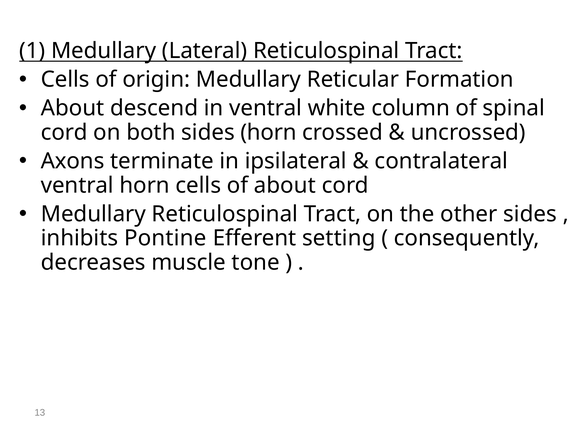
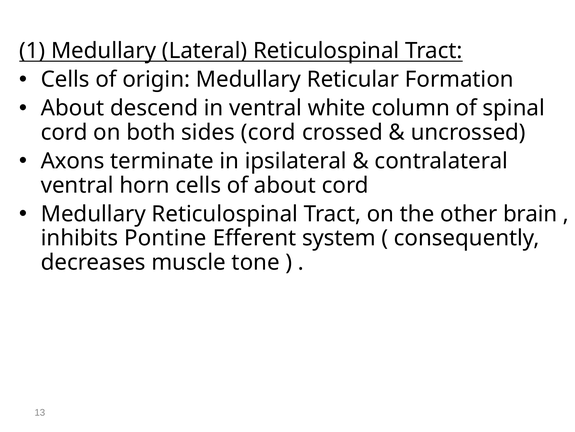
sides horn: horn -> cord
other sides: sides -> brain
setting: setting -> system
